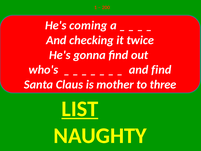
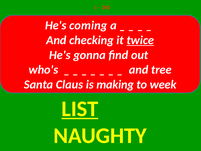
twice underline: none -> present
and find: find -> tree
mother: mother -> making
three: three -> week
